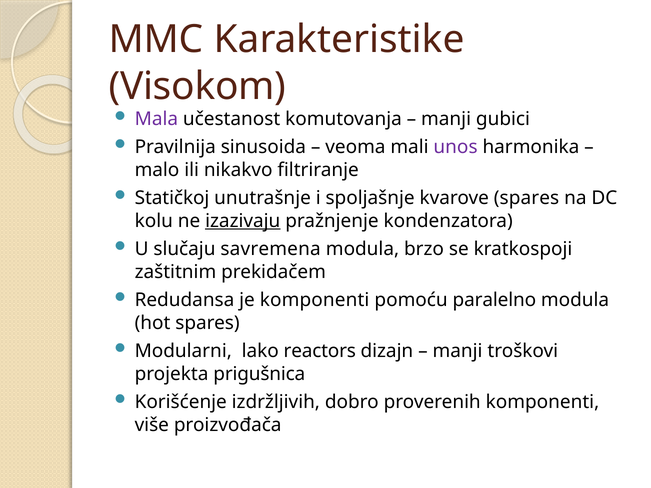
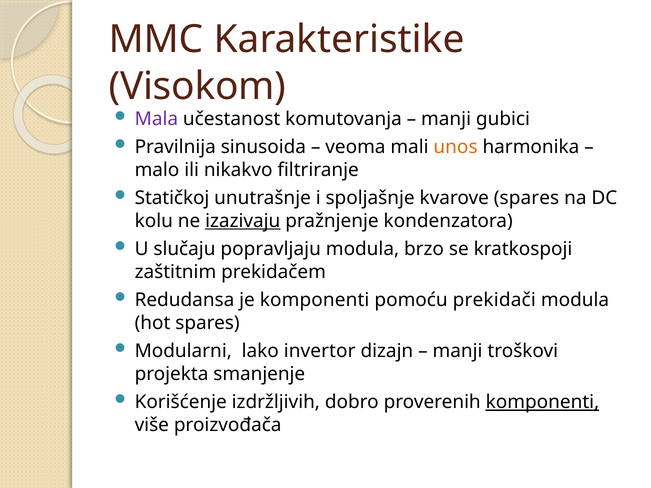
unos colour: purple -> orange
savremena: savremena -> popravljaju
paralelno: paralelno -> prekidači
reactors: reactors -> invertor
prigušnica: prigušnica -> smanjenje
komponenti at (542, 402) underline: none -> present
